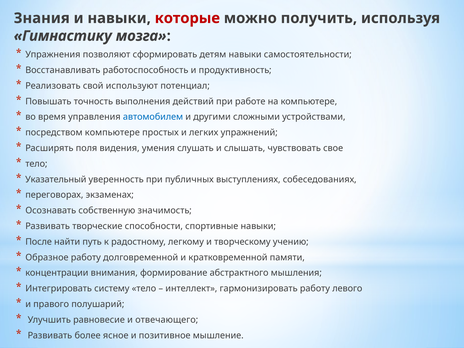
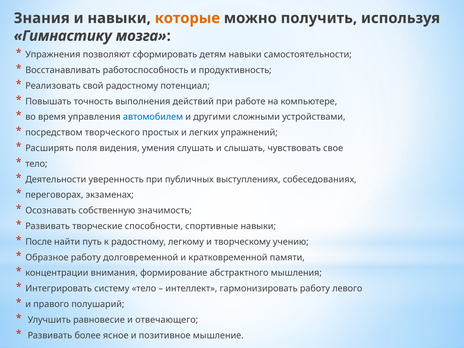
которые colour: red -> orange
свой используют: используют -> радостному
посредством компьютере: компьютере -> творческого
Указательный: Указательный -> Деятельности
